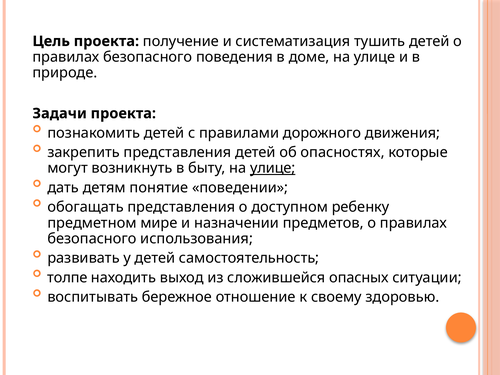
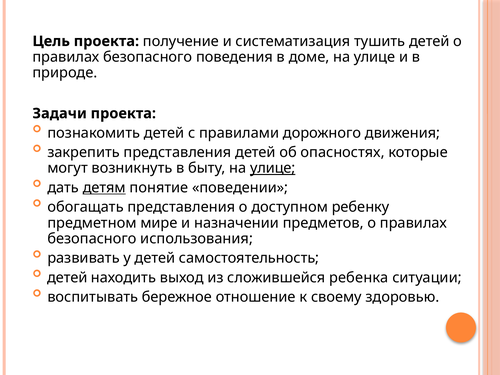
детям underline: none -> present
толпе at (67, 278): толпе -> детей
опасных: опасных -> ребенка
